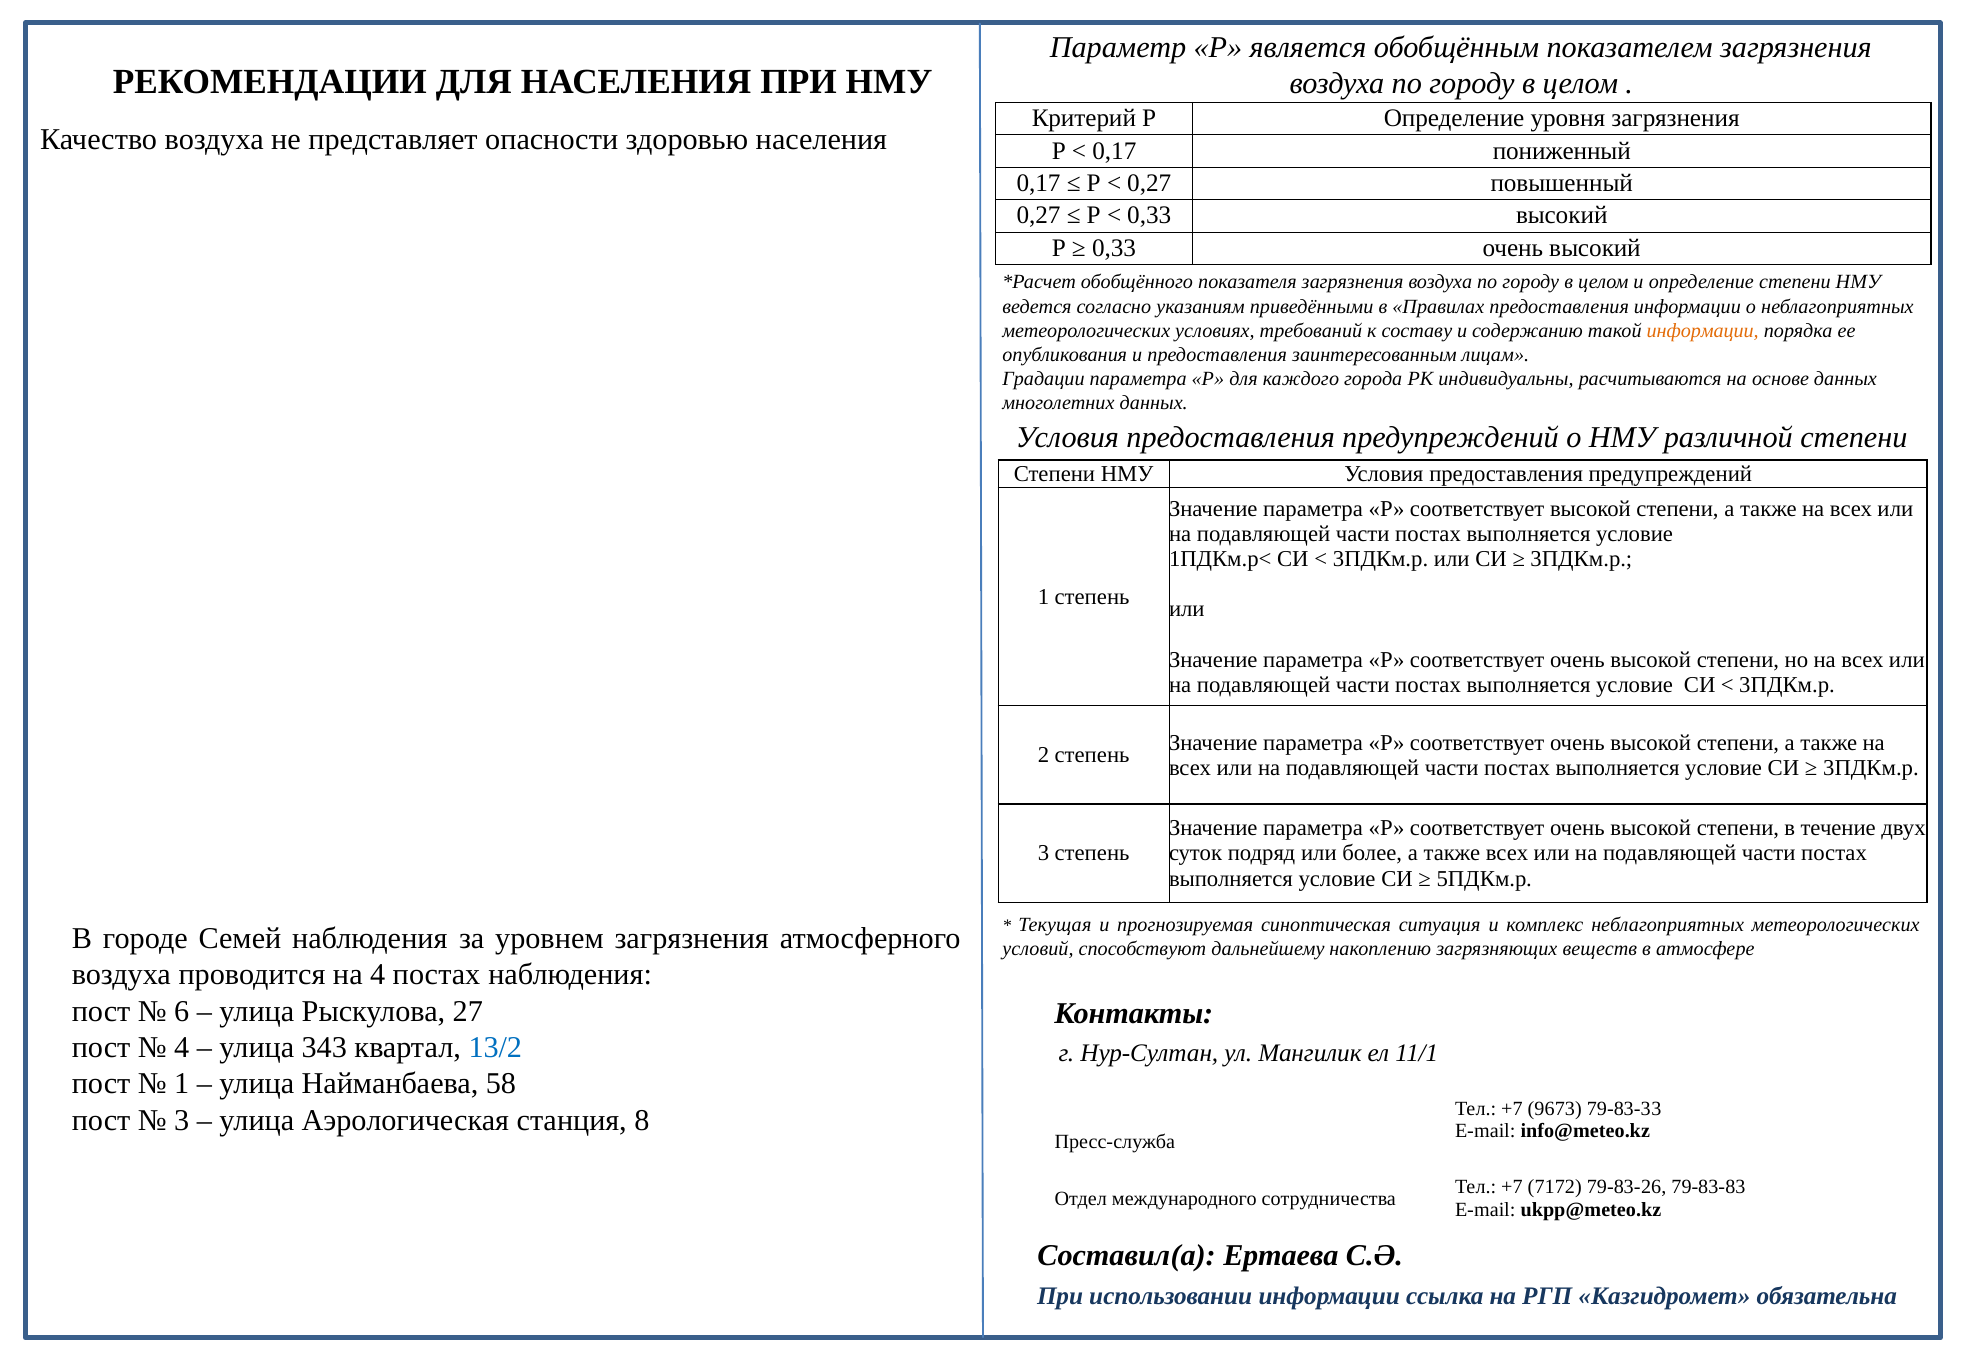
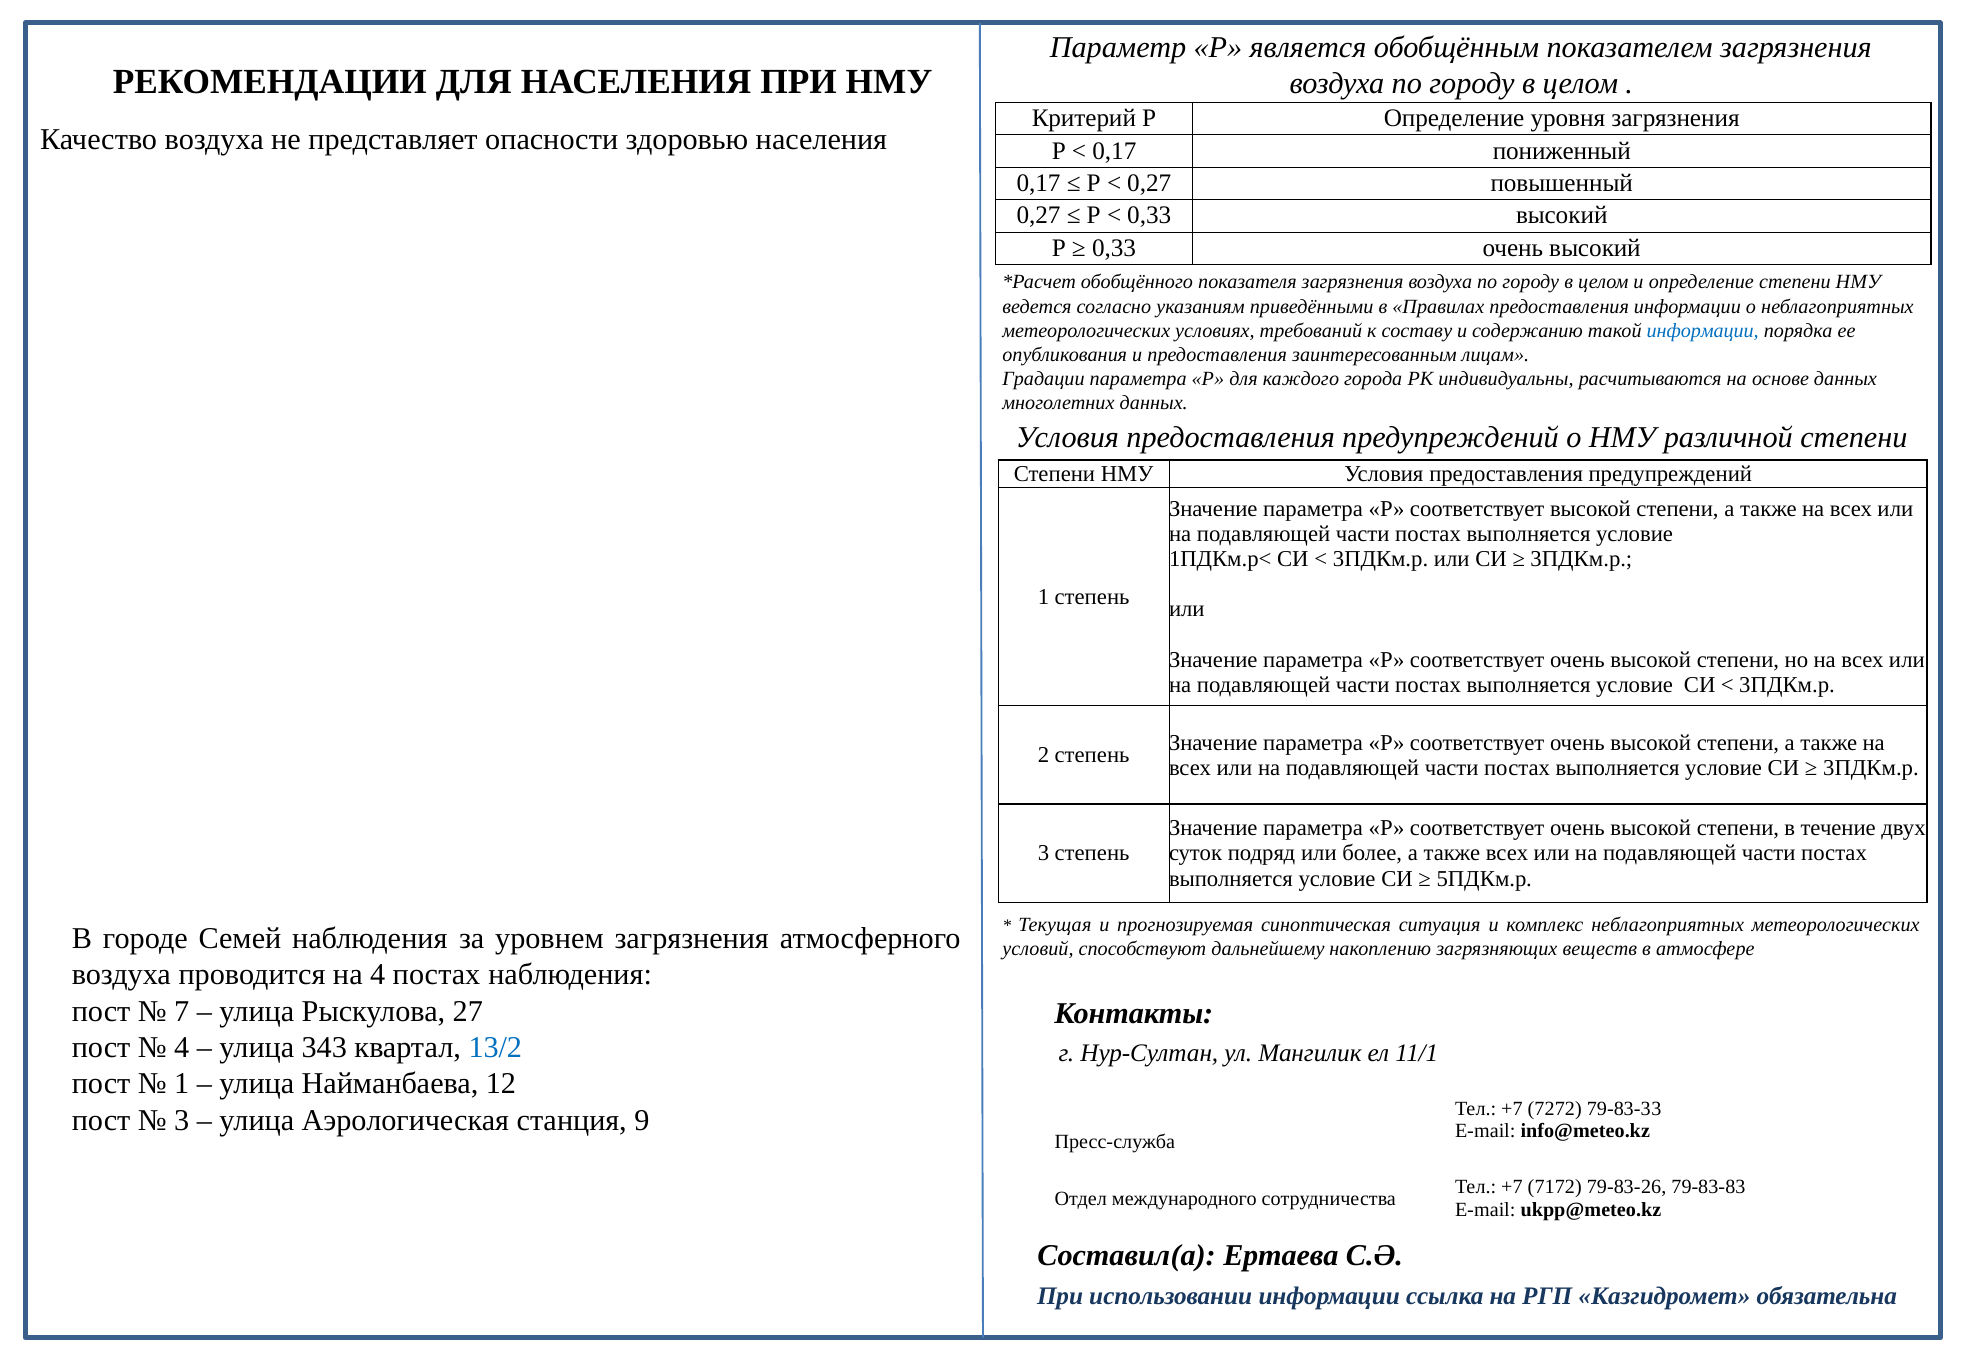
информации at (1703, 331) colour: orange -> blue
6: 6 -> 7
58: 58 -> 12
9673: 9673 -> 7272
8: 8 -> 9
